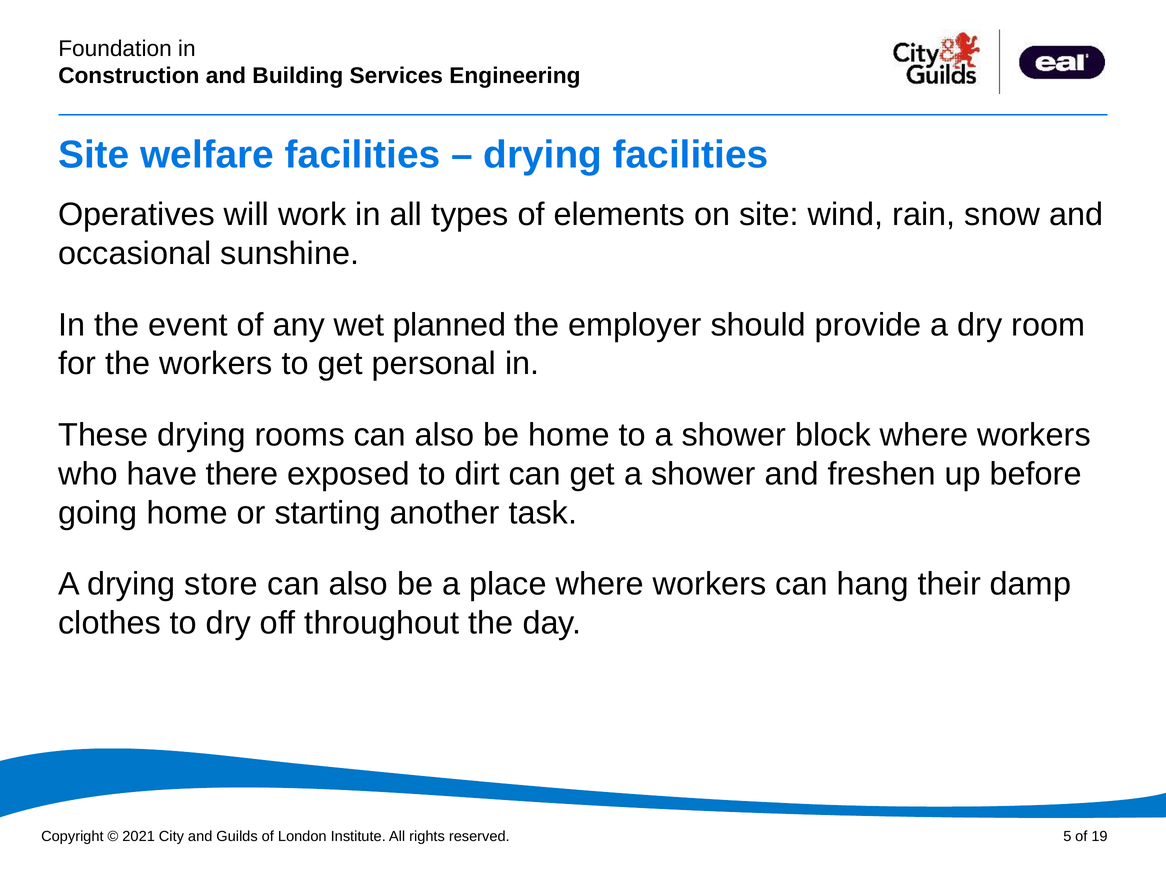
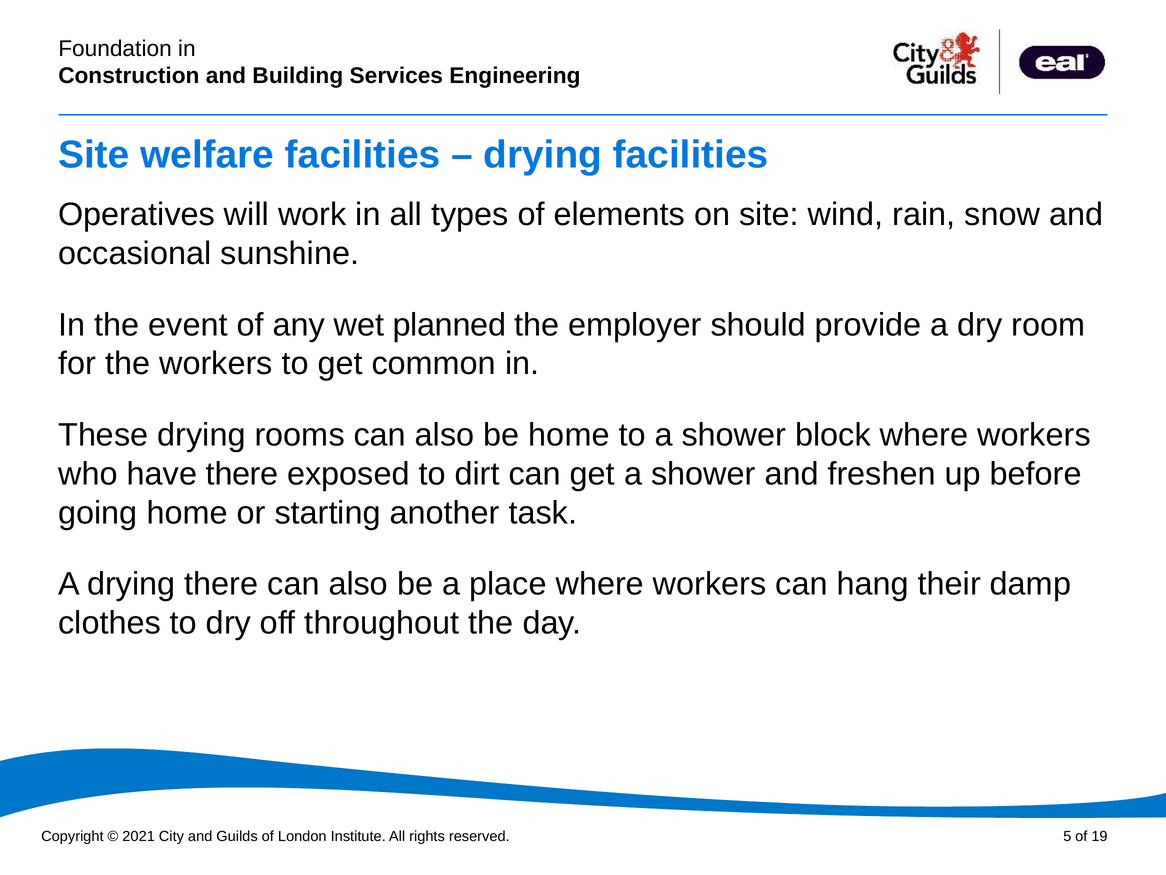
personal: personal -> common
drying store: store -> there
